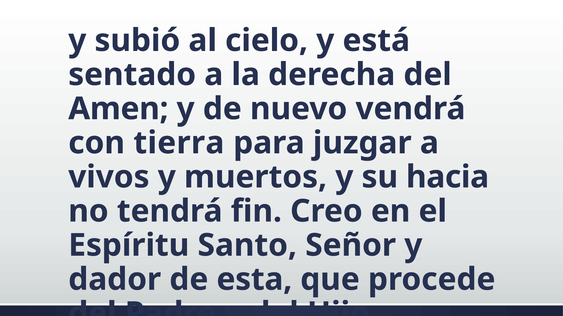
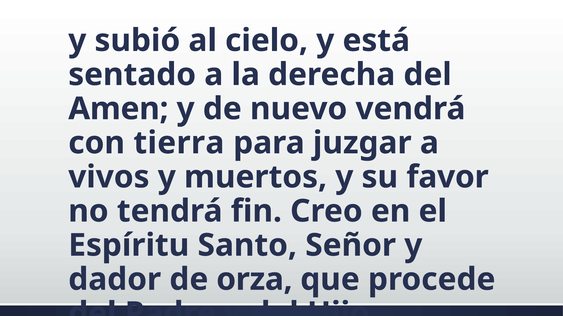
hacia: hacia -> favor
esta: esta -> orza
